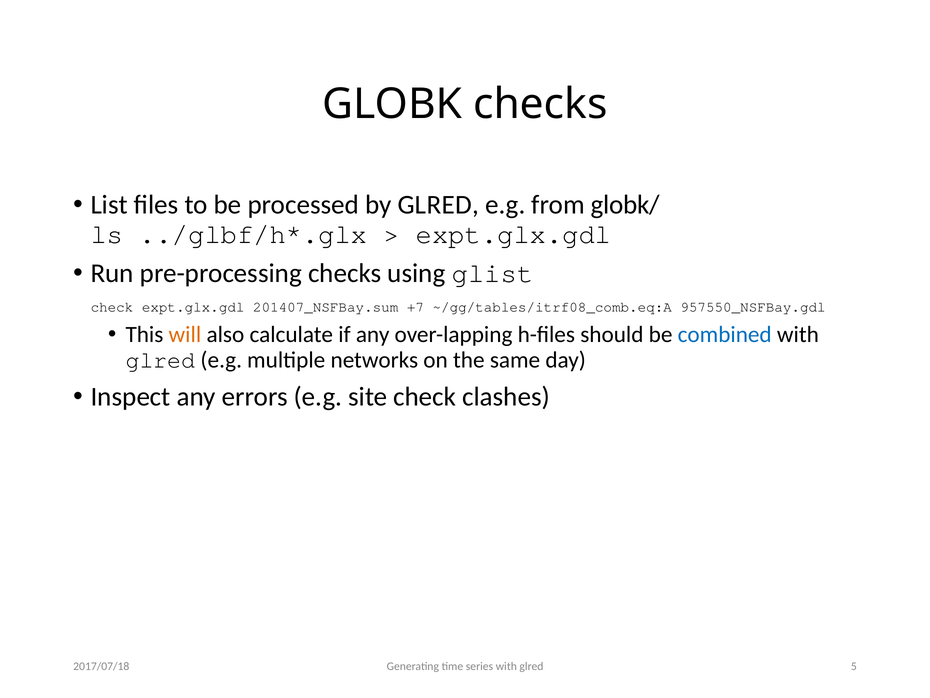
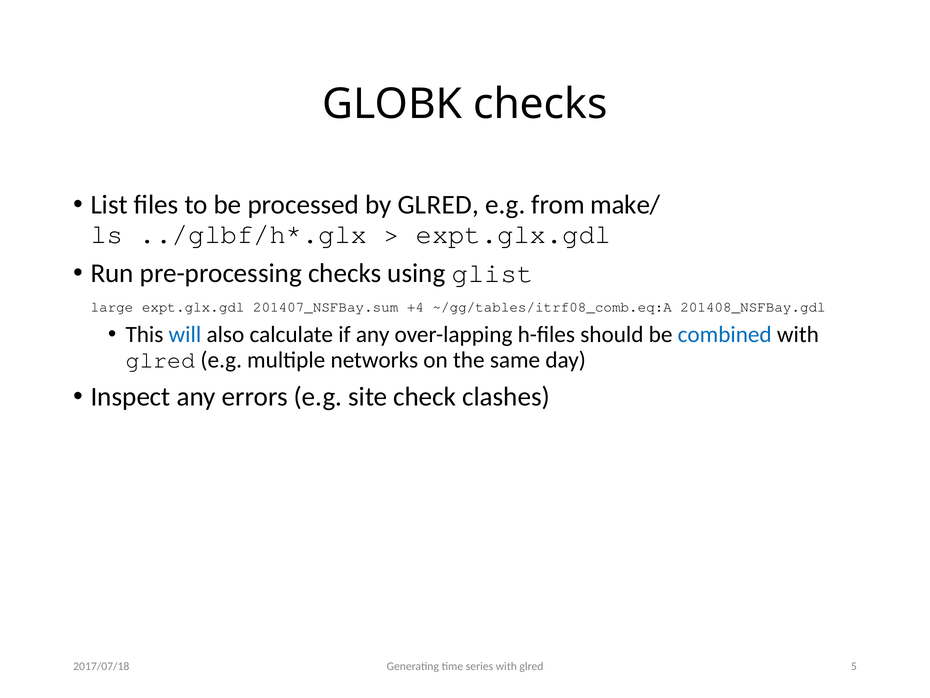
globk/: globk/ -> make/
check at (112, 307): check -> large
+7: +7 -> +4
957550_NSFBay.gdl: 957550_NSFBay.gdl -> 201408_NSFBay.gdl
will colour: orange -> blue
